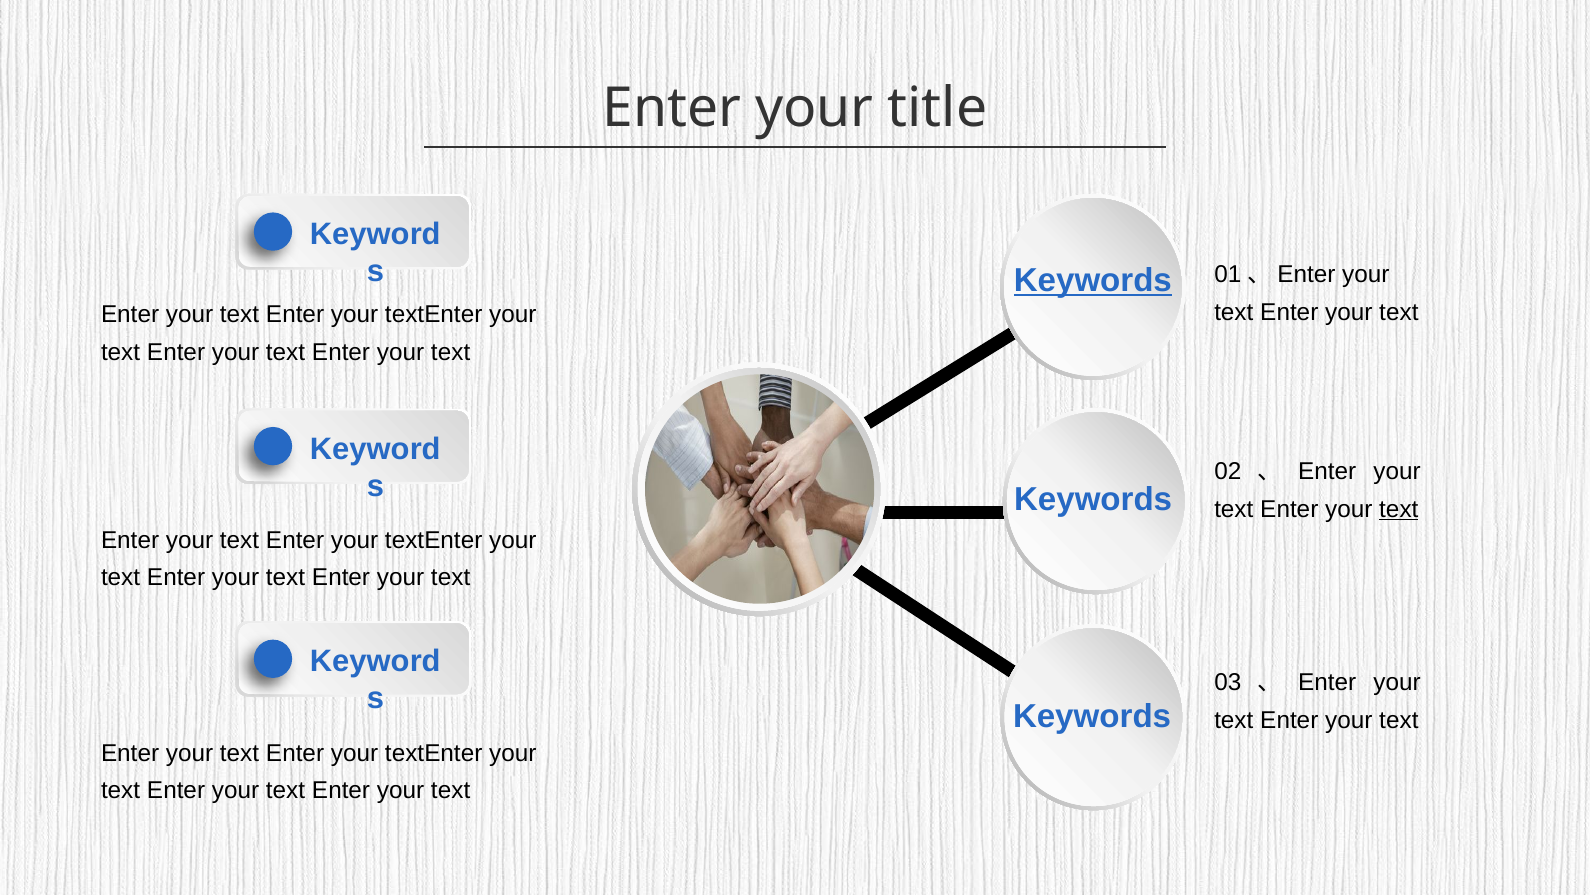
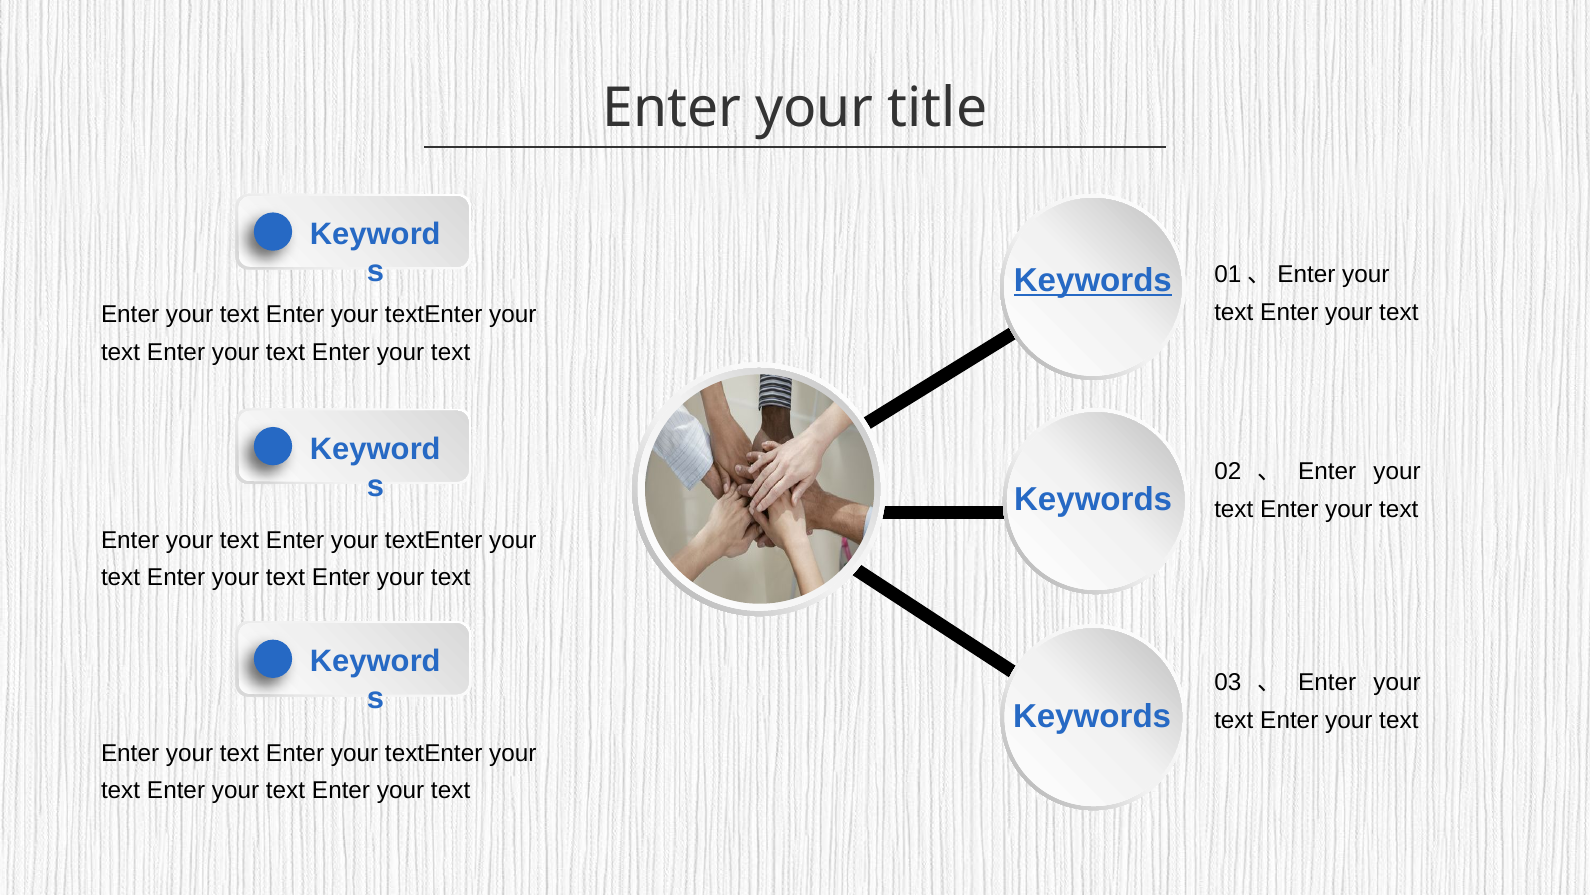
text at (1399, 509) underline: present -> none
